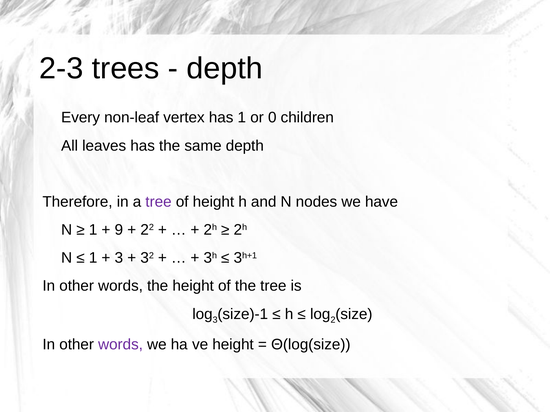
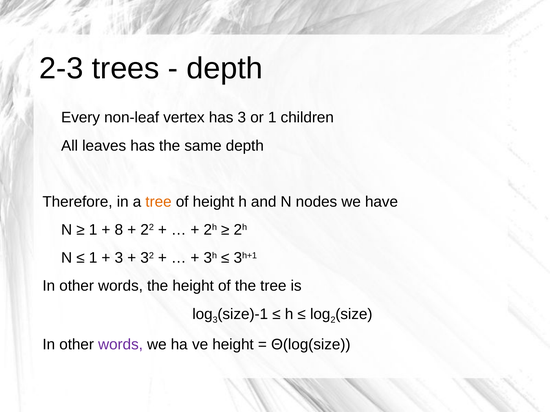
has 1: 1 -> 3
or 0: 0 -> 1
tree at (159, 202) colour: purple -> orange
9: 9 -> 8
